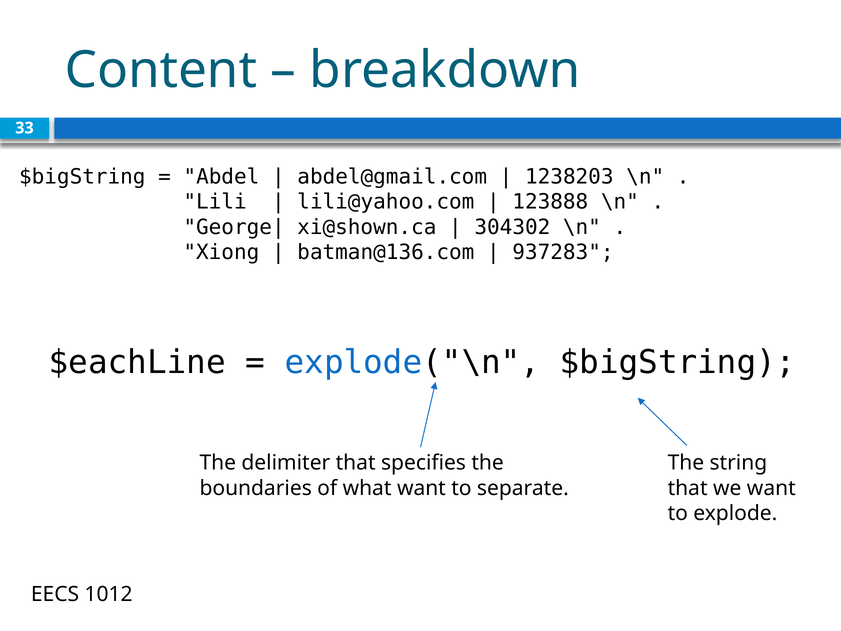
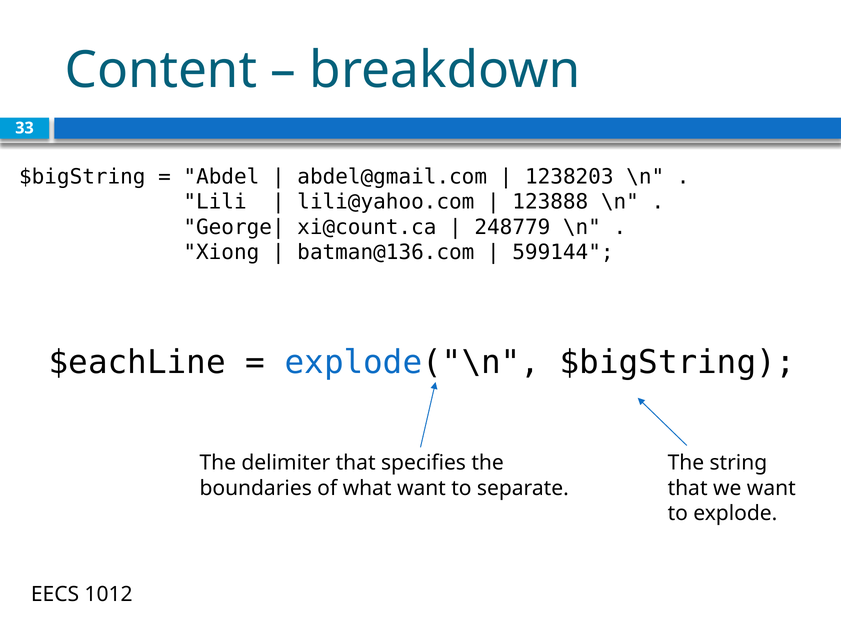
xi@shown.ca: xi@shown.ca -> xi@count.ca
304302: 304302 -> 248779
937283: 937283 -> 599144
